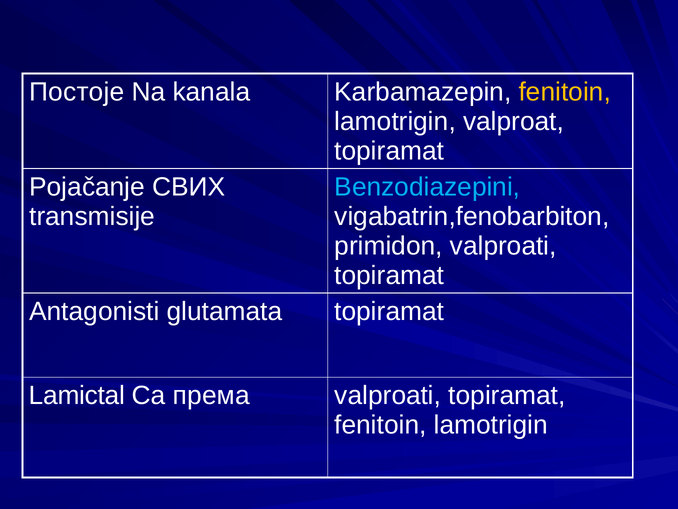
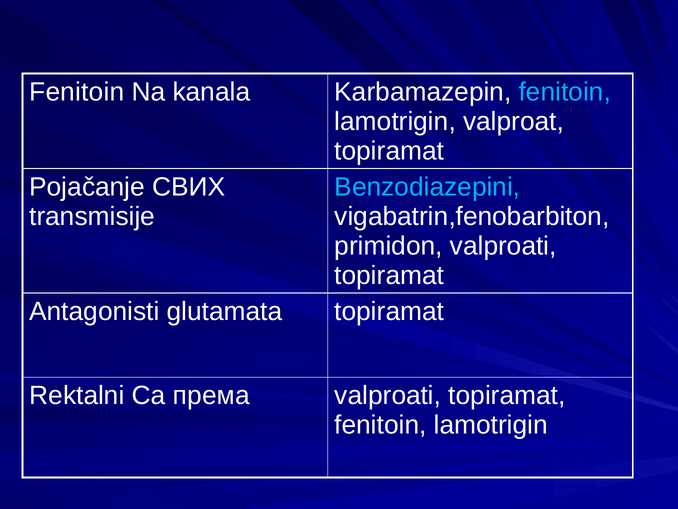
Постоје at (77, 92): Постоје -> Fenitoin
fenitoin at (565, 92) colour: yellow -> light blue
Lamictal: Lamictal -> Rektalni
